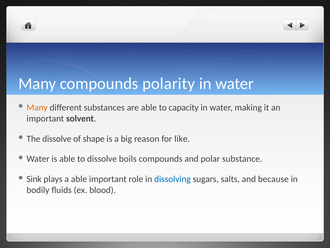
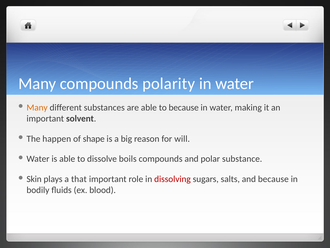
to capacity: capacity -> because
The dissolve: dissolve -> happen
like: like -> will
Sink: Sink -> Skin
a able: able -> that
dissolving colour: blue -> red
